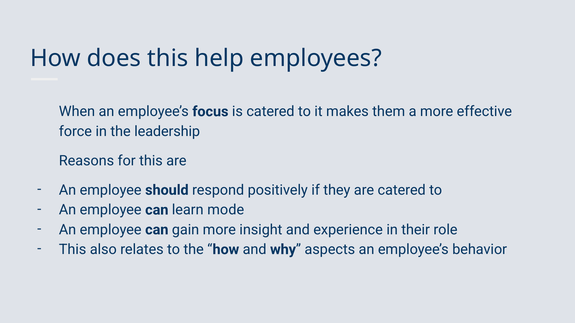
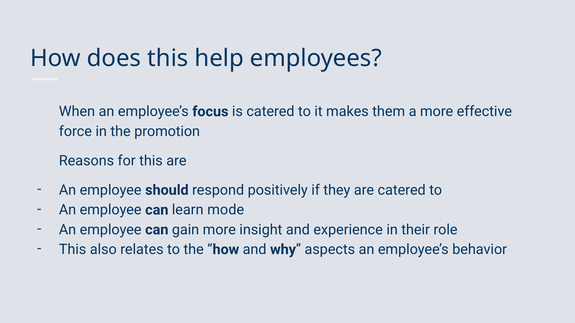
leadership: leadership -> promotion
